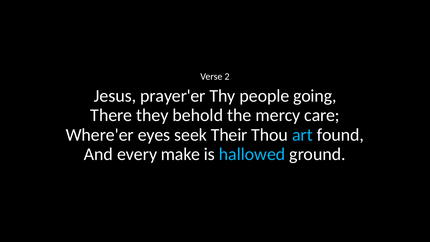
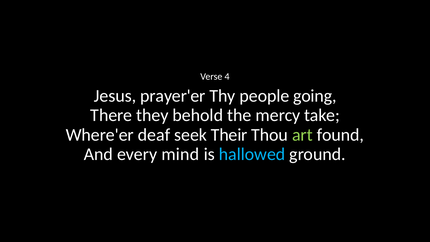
2: 2 -> 4
care: care -> take
eyes: eyes -> deaf
art colour: light blue -> light green
make: make -> mind
